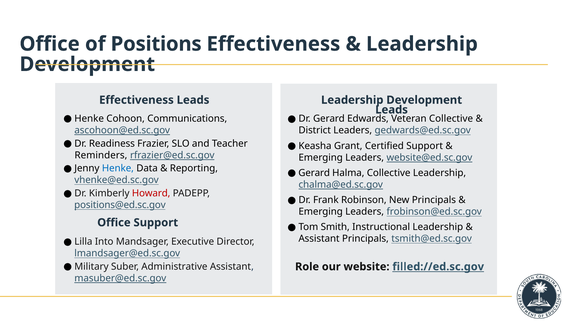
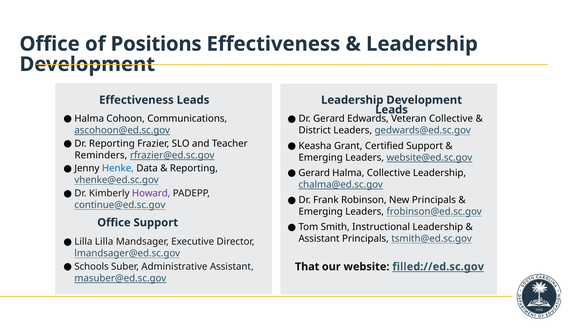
Henke at (89, 118): Henke -> Halma
Dr Readiness: Readiness -> Reporting
Howard colour: red -> purple
positions@ed.sc.gov: positions@ed.sc.gov -> continue@ed.sc.gov
Lilla Into: Into -> Lilla
Military: Military -> Schools
Role: Role -> That
